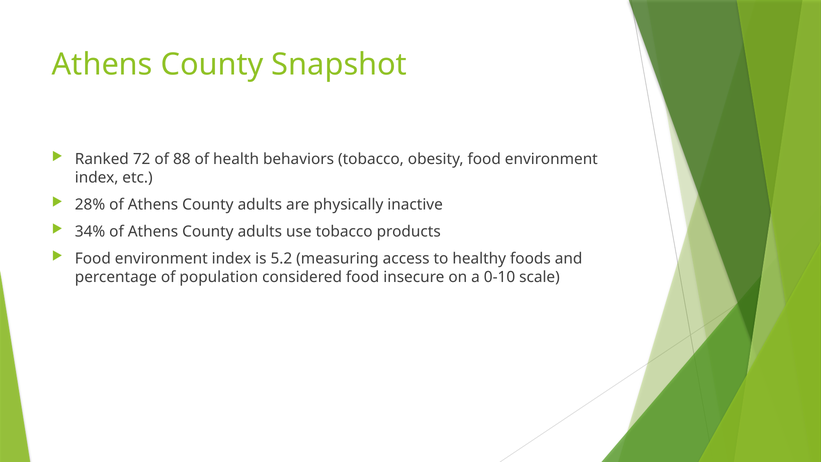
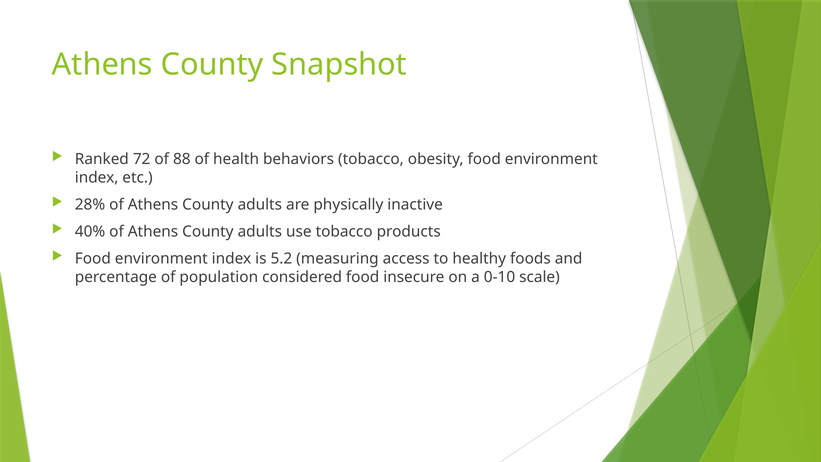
34%: 34% -> 40%
